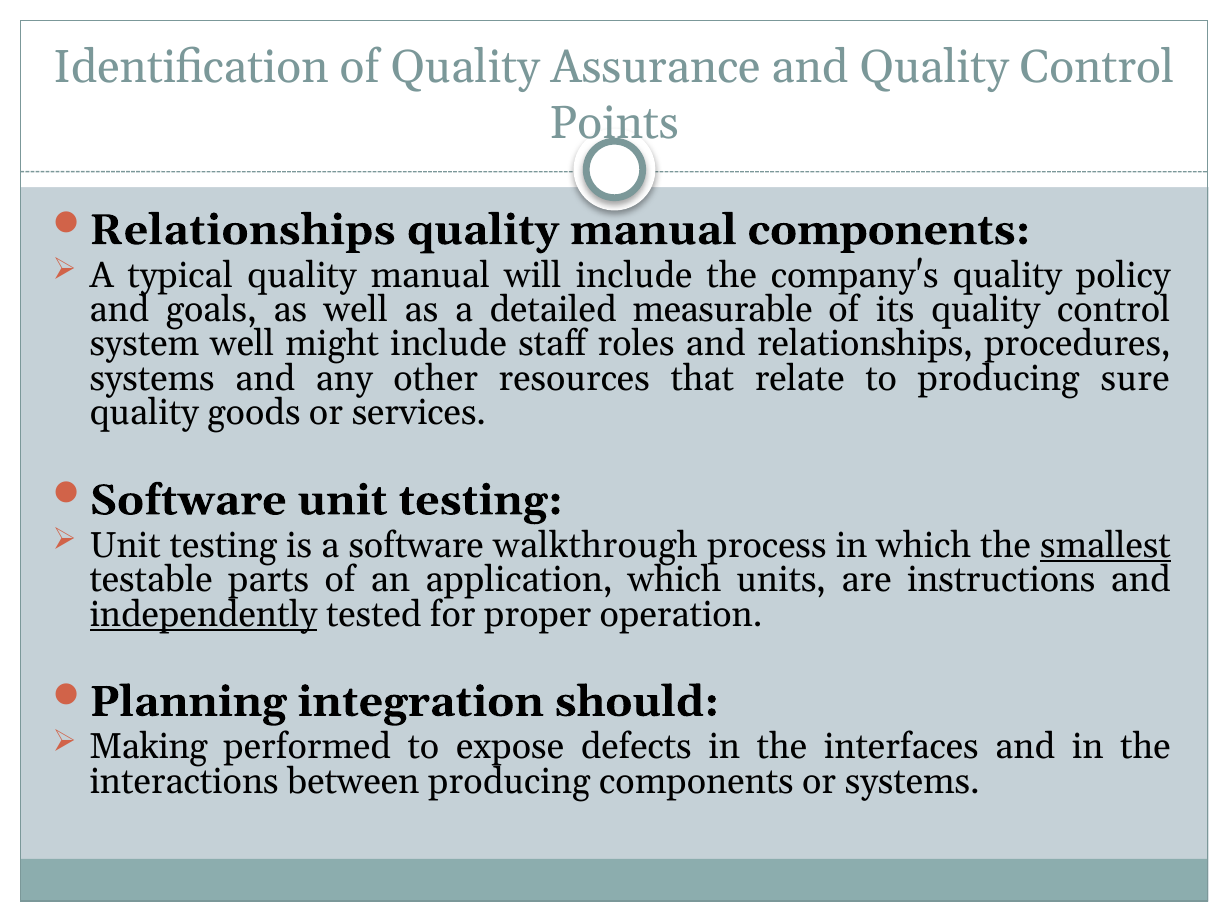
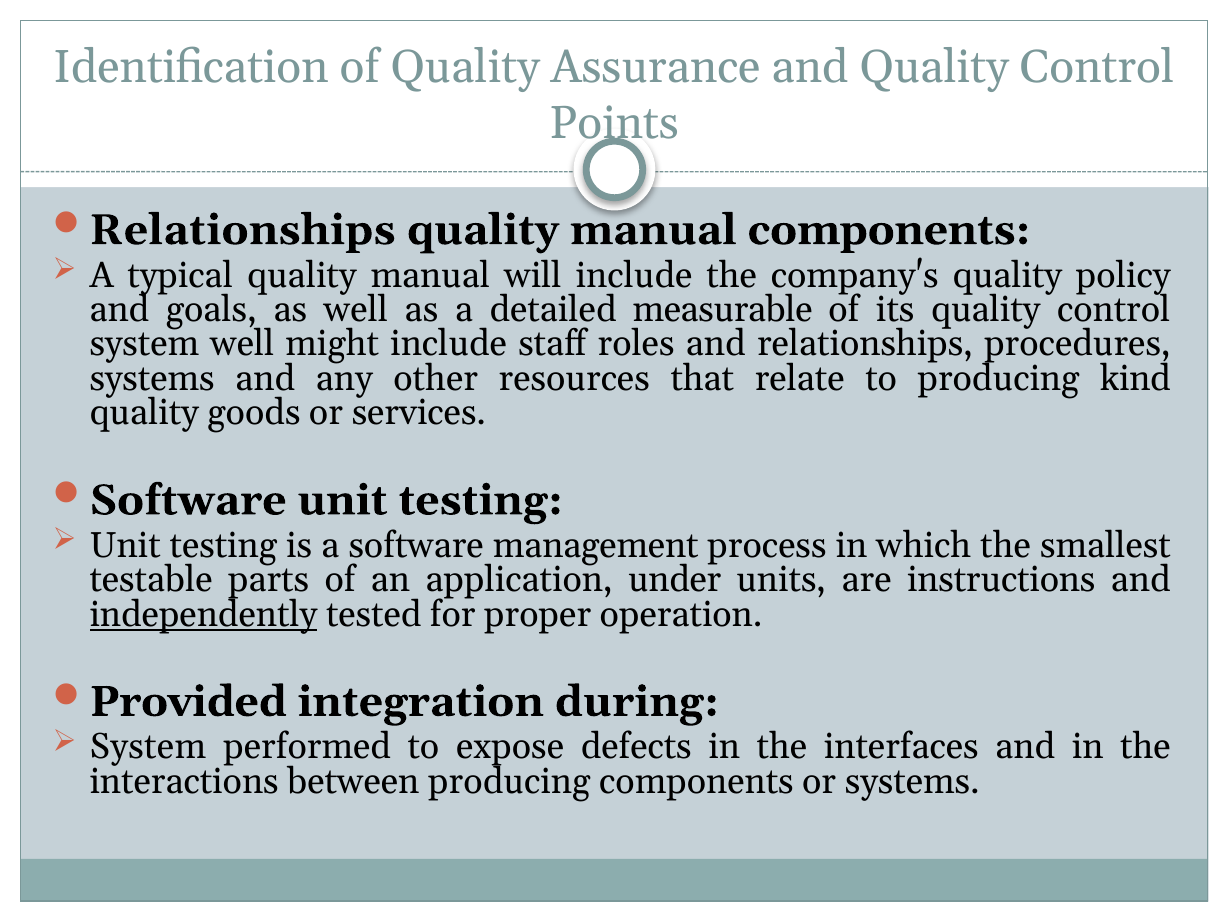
sure: sure -> kind
walkthrough: walkthrough -> management
smallest underline: present -> none
application which: which -> under
Planning: Planning -> Provided
should: should -> during
Making at (148, 747): Making -> System
